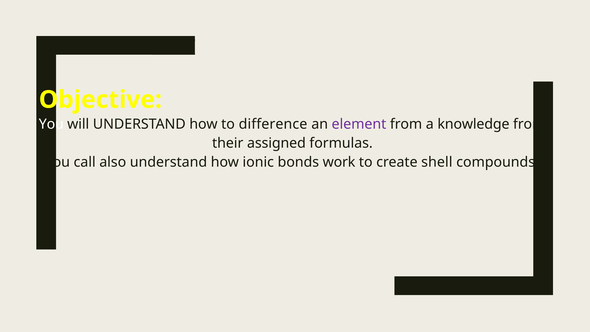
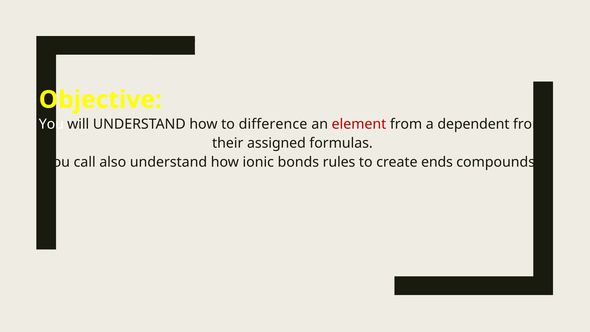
element colour: purple -> red
knowledge: knowledge -> dependent
work: work -> rules
shell: shell -> ends
